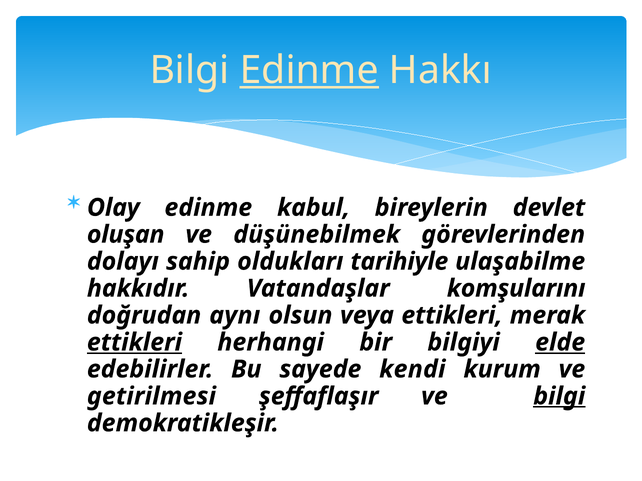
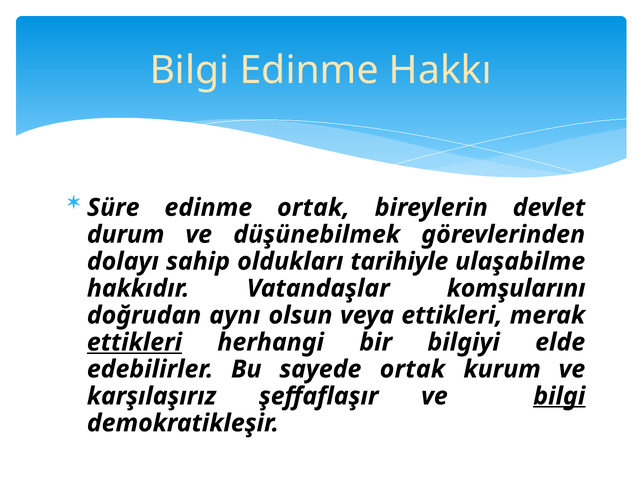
Edinme at (309, 70) underline: present -> none
Olay: Olay -> Süre
edinme kabul: kabul -> ortak
oluşan: oluşan -> durum
elde underline: present -> none
sayede kendi: kendi -> ortak
getirilmesi: getirilmesi -> karşılaşırız
